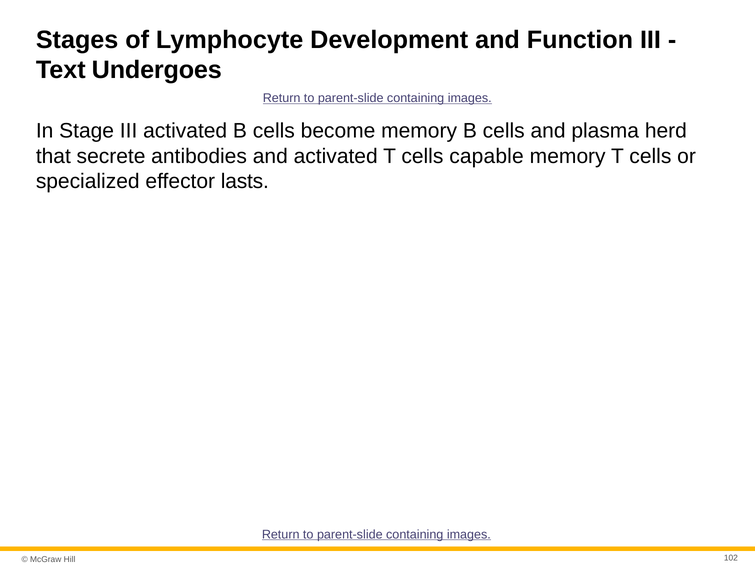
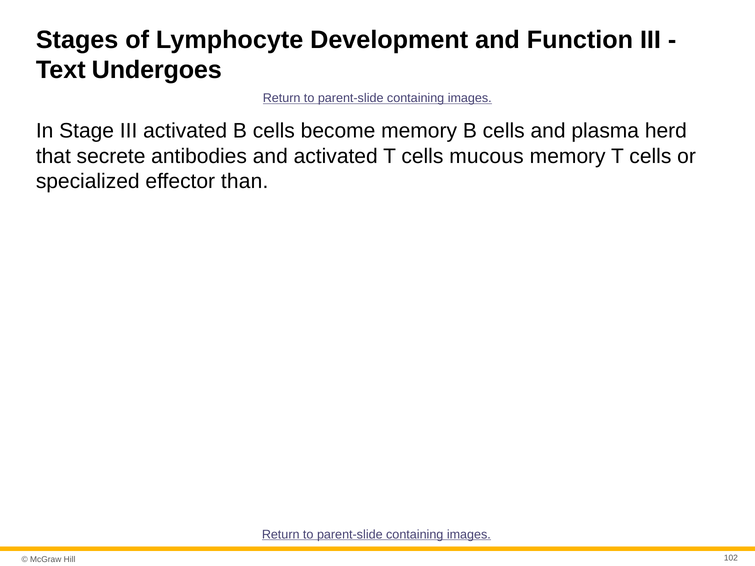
capable: capable -> mucous
lasts: lasts -> than
